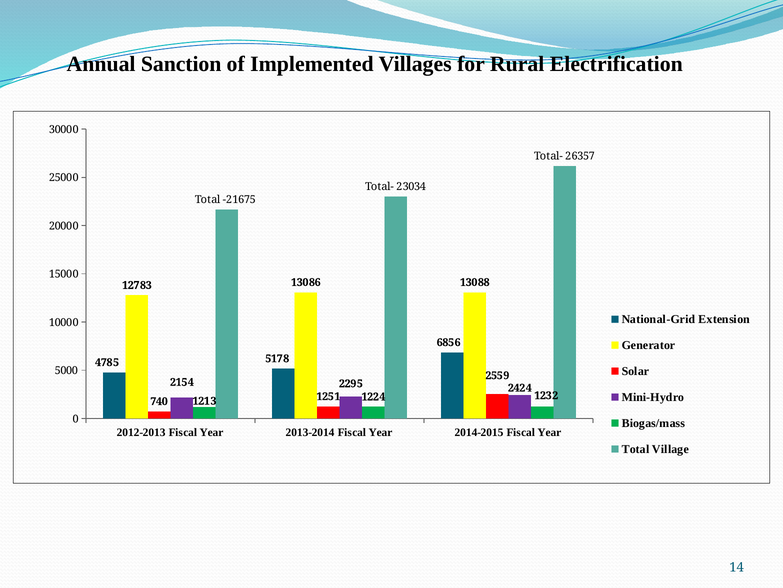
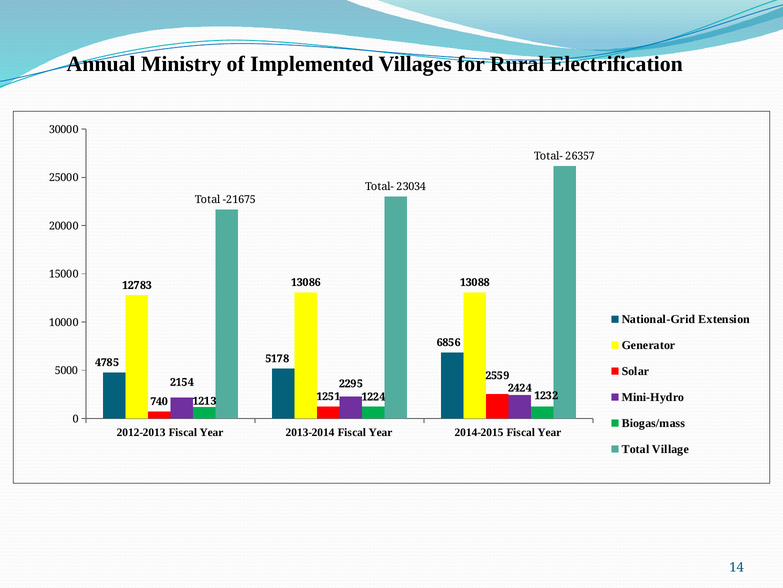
Sanction: Sanction -> Ministry
